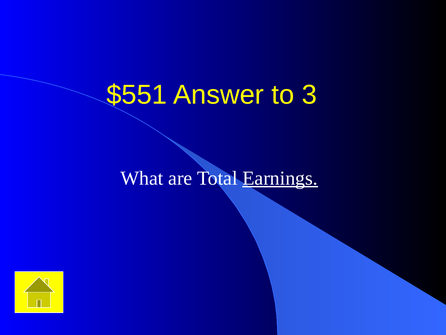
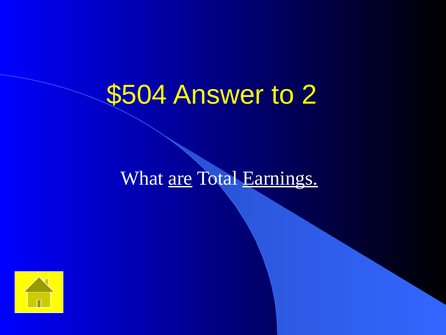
$551: $551 -> $504
3: 3 -> 2
are underline: none -> present
